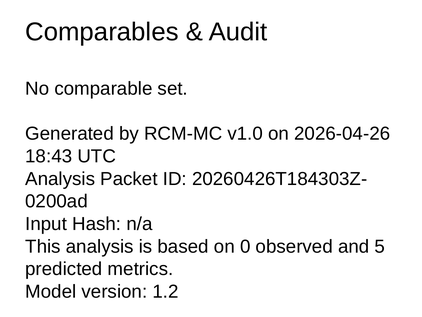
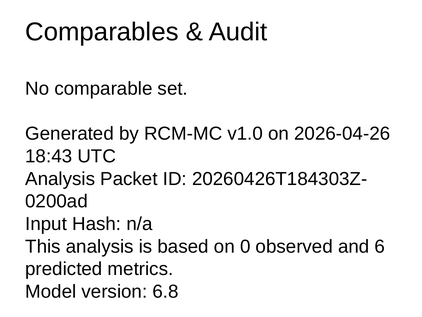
5: 5 -> 6
1.2: 1.2 -> 6.8
